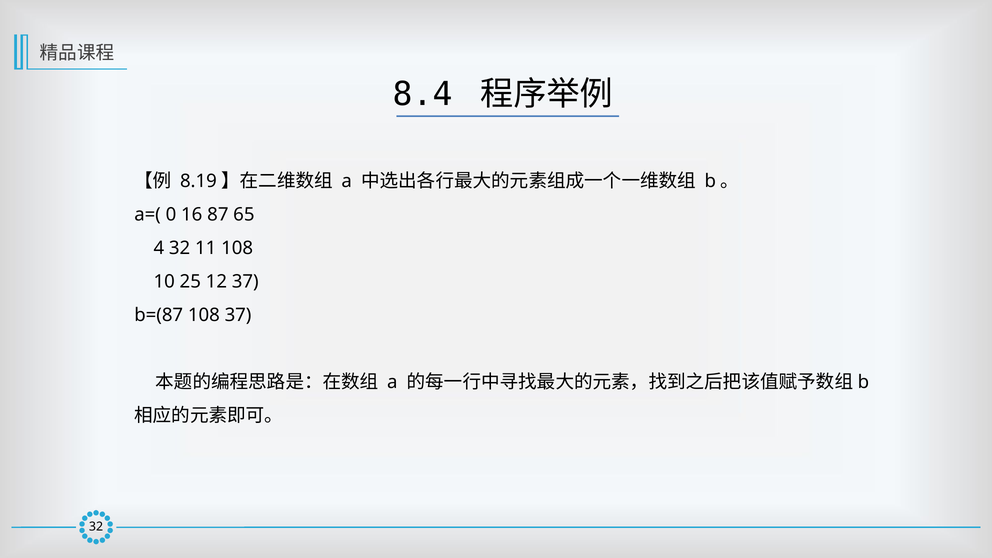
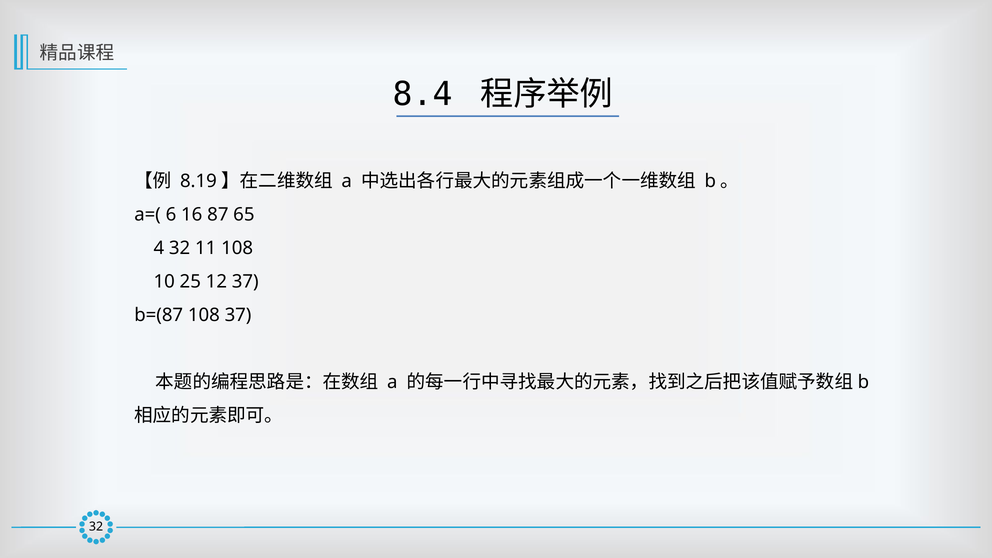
0: 0 -> 6
